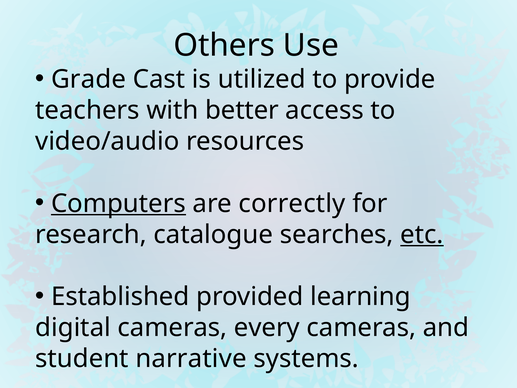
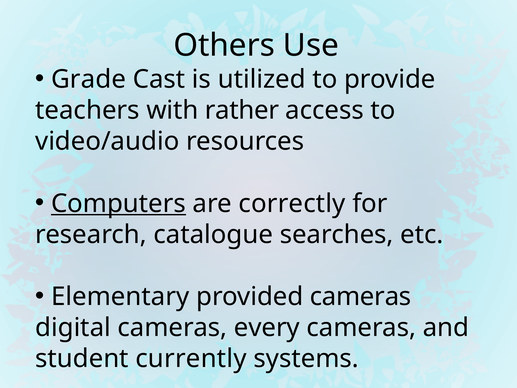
better: better -> rather
etc underline: present -> none
Established: Established -> Elementary
provided learning: learning -> cameras
narrative: narrative -> currently
